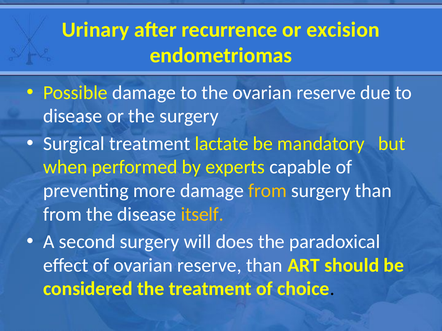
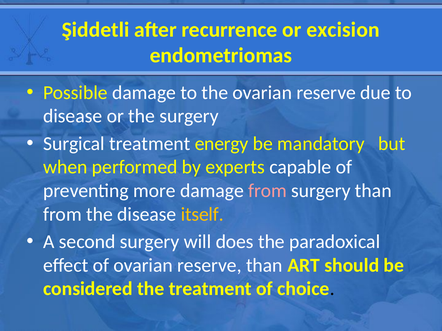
Urinary: Urinary -> Şiddetli
lactate: lactate -> energy
from at (268, 191) colour: yellow -> pink
